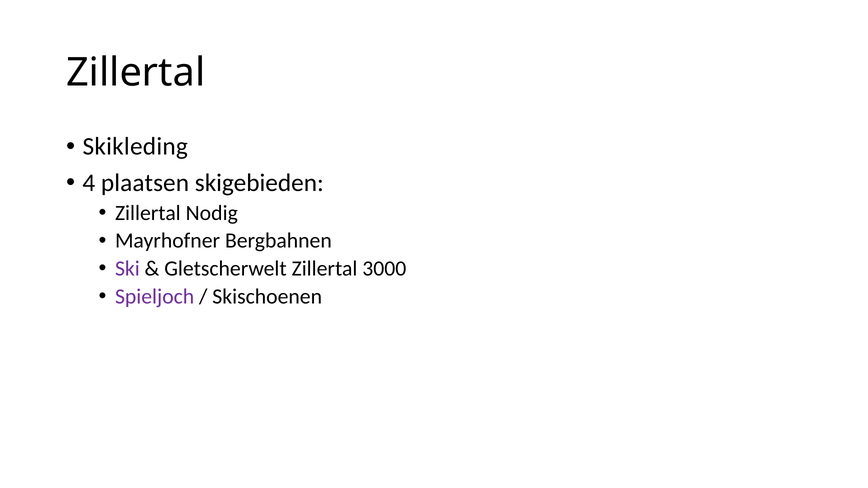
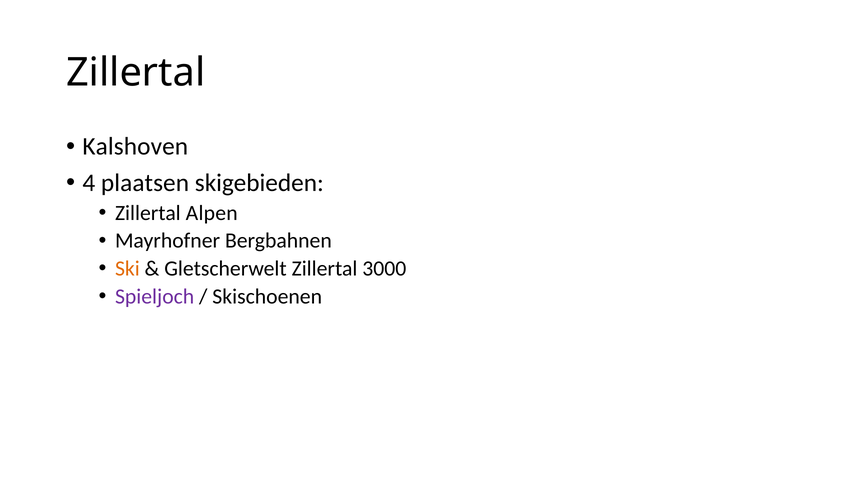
Skikleding: Skikleding -> Kalshoven
Nodig: Nodig -> Alpen
Ski colour: purple -> orange
